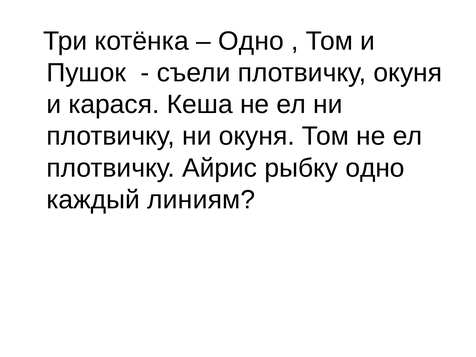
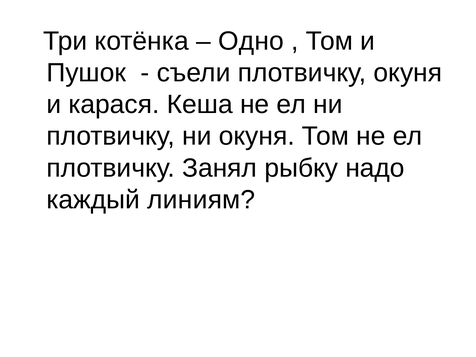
Айрис: Айрис -> Занял
рыбку одно: одно -> надо
